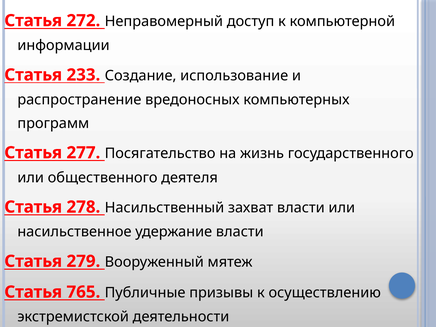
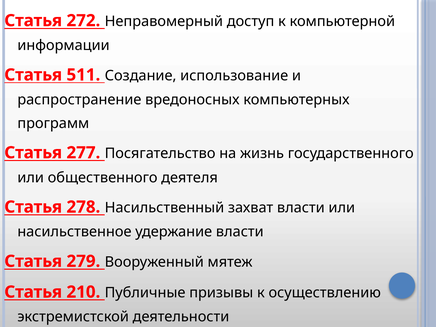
233: 233 -> 511
765: 765 -> 210
